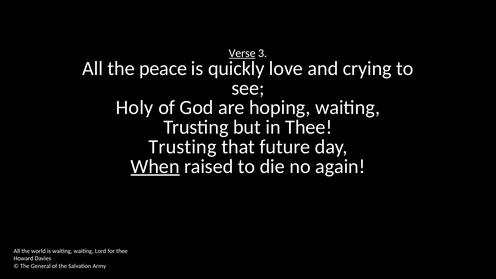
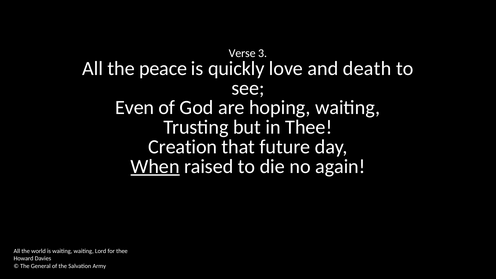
Verse underline: present -> none
crying: crying -> death
Holy: Holy -> Even
Trusting at (183, 147): Trusting -> Creation
